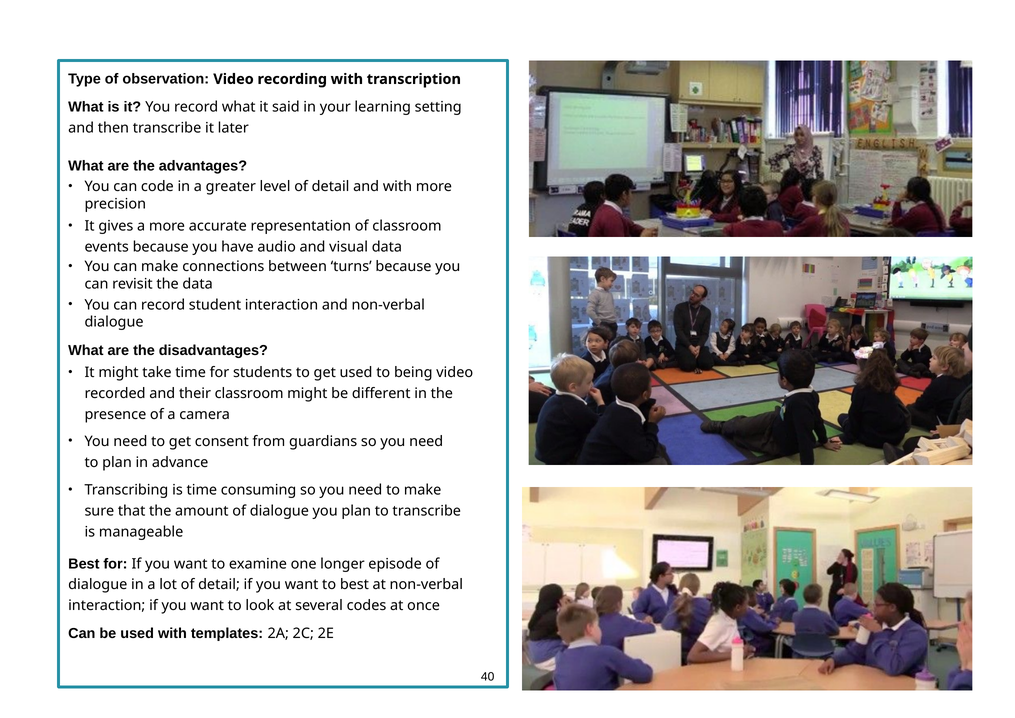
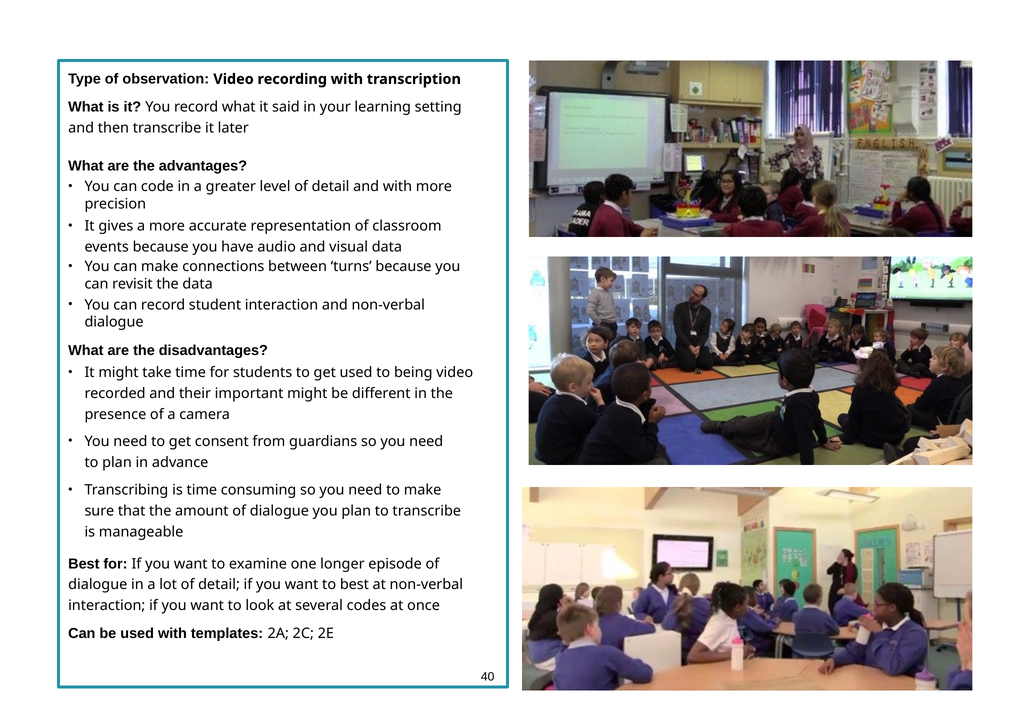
their classroom: classroom -> important
